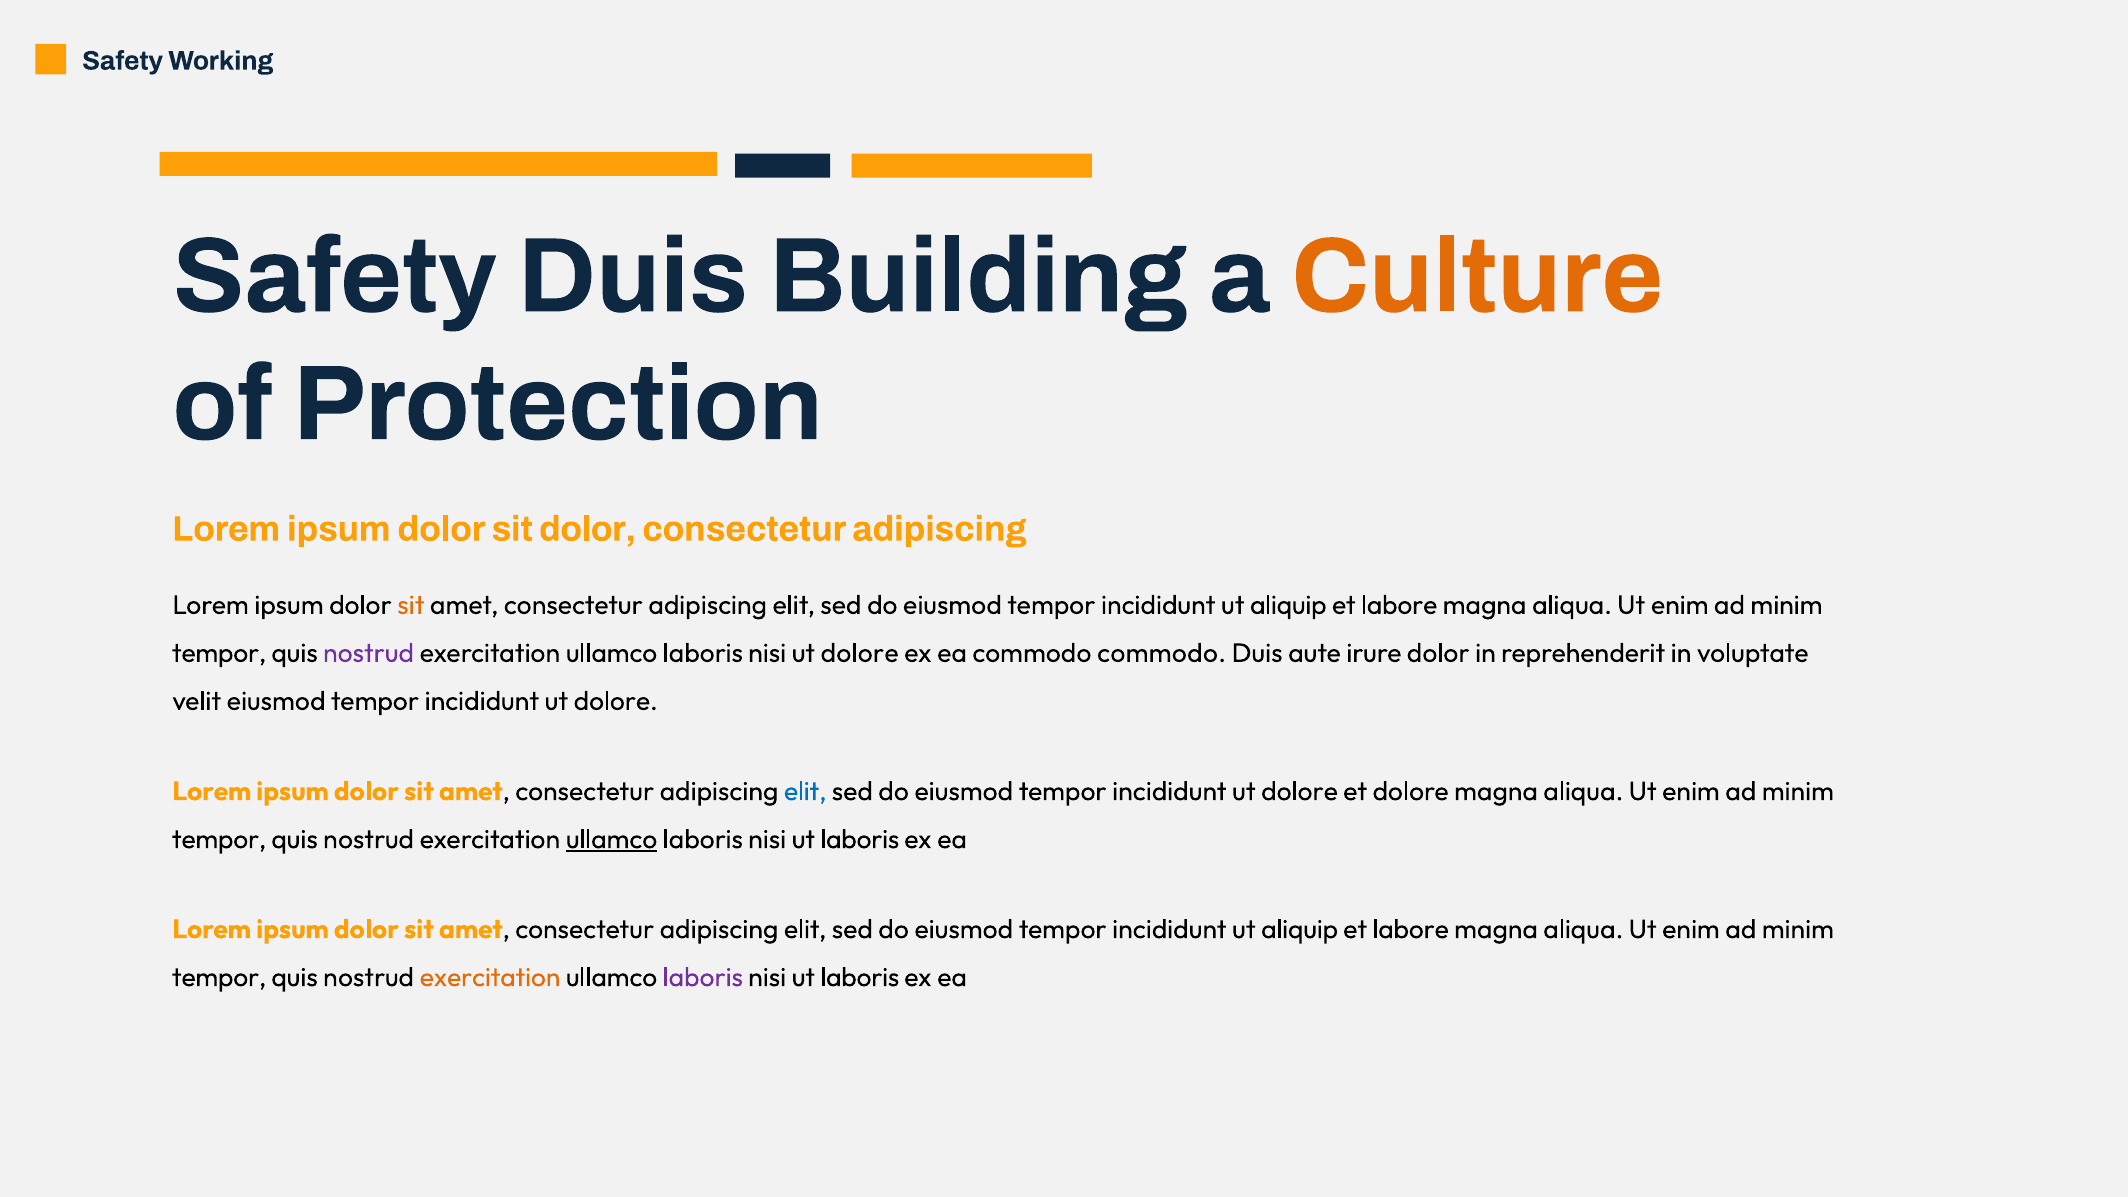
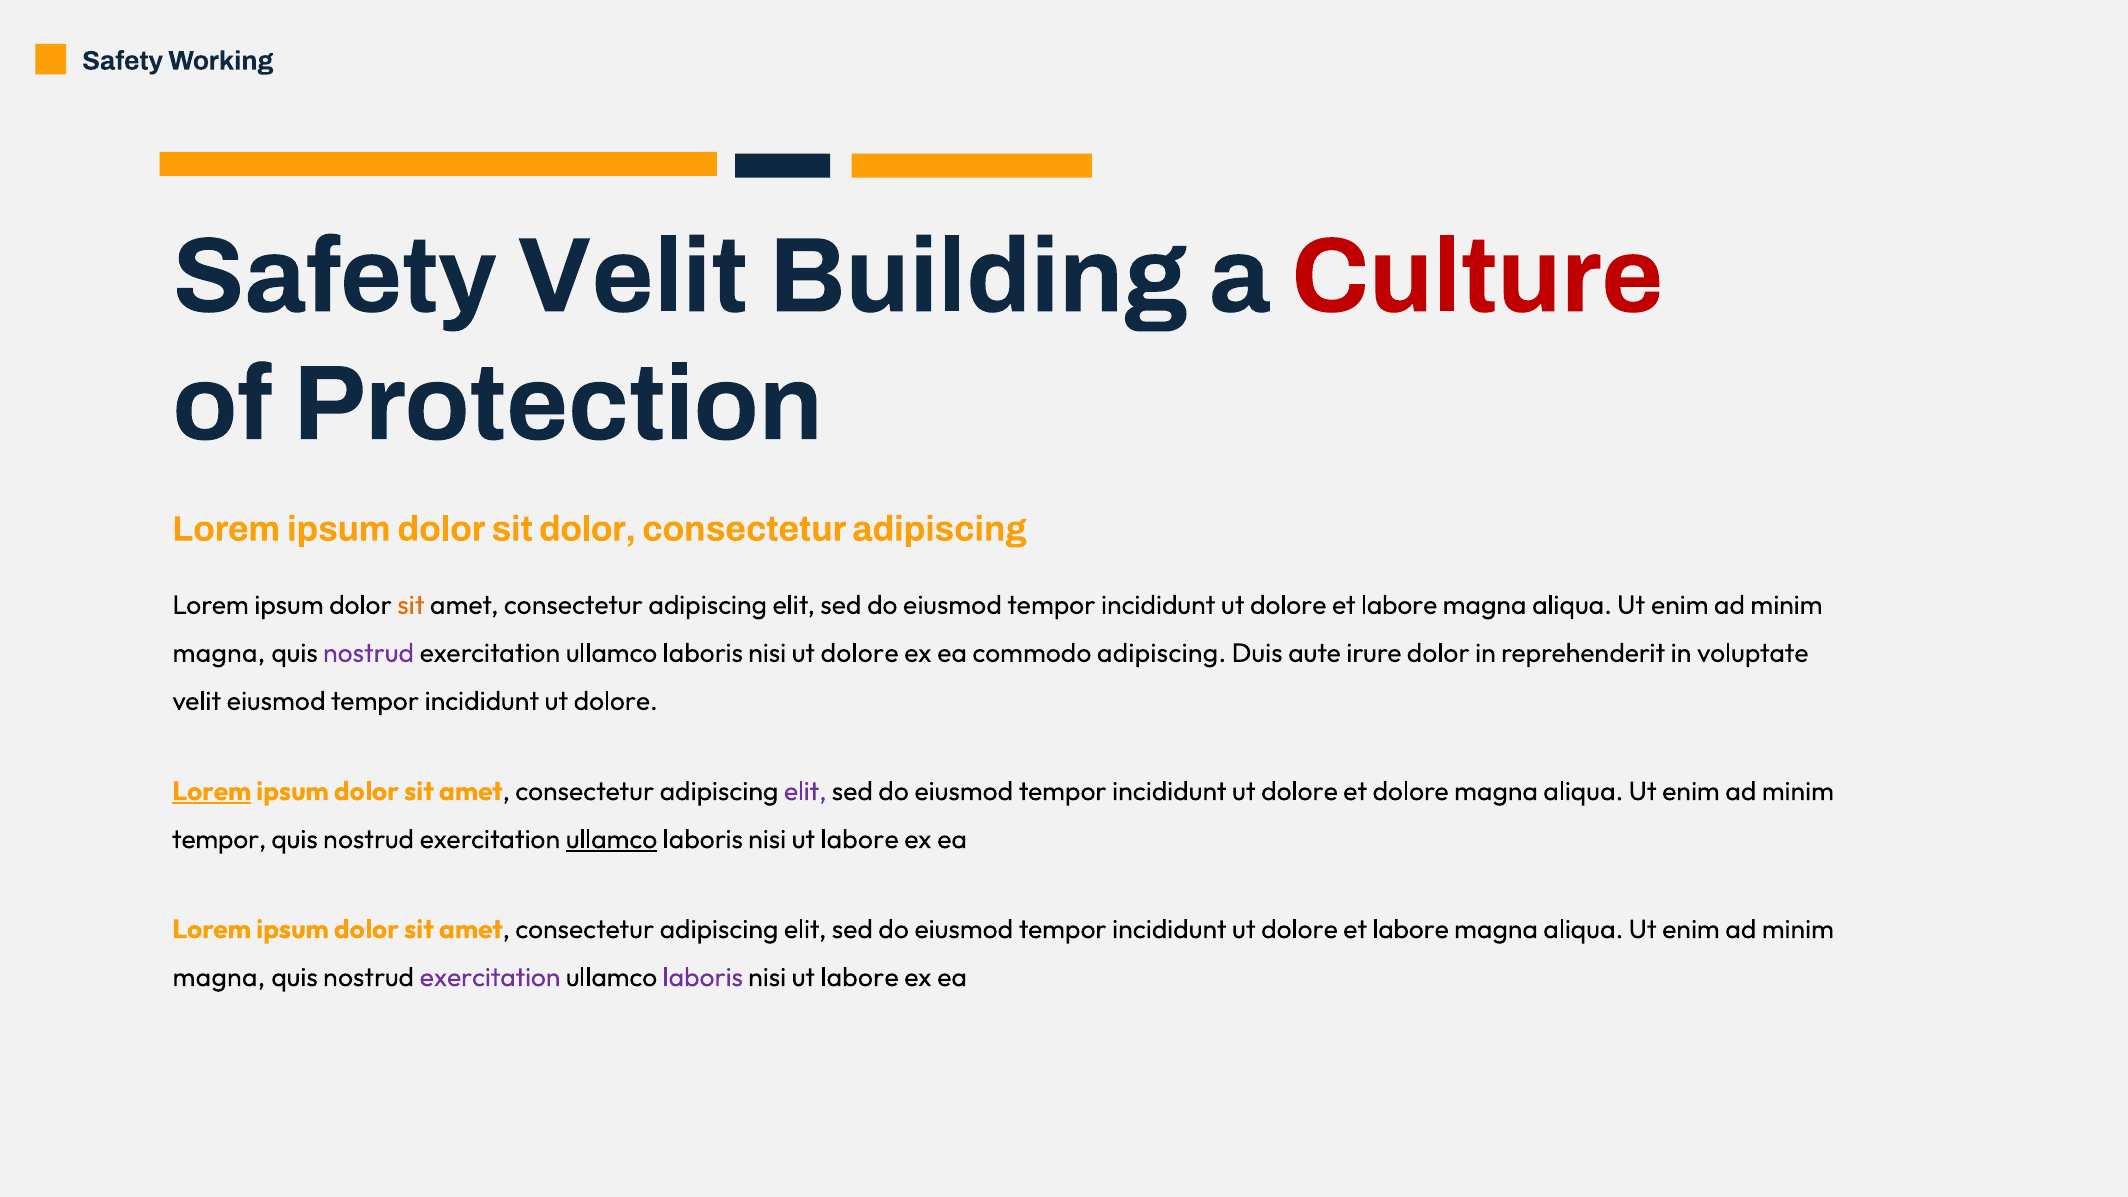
Safety Duis: Duis -> Velit
Culture colour: orange -> red
aliquip at (1288, 605): aliquip -> dolore
tempor at (219, 653): tempor -> magna
commodo commodo: commodo -> adipiscing
Lorem at (212, 791) underline: none -> present
elit at (805, 791) colour: blue -> purple
laboris at (860, 839): laboris -> labore
aliquip at (1300, 929): aliquip -> dolore
tempor at (219, 977): tempor -> magna
exercitation at (490, 977) colour: orange -> purple
laboris at (860, 977): laboris -> labore
